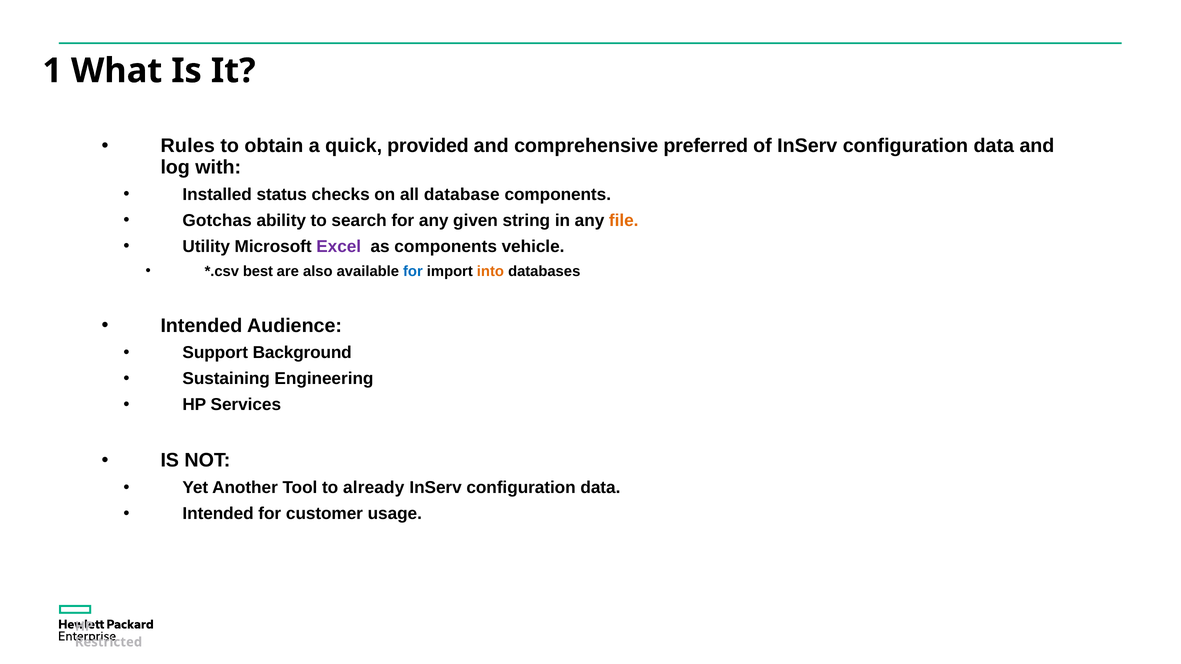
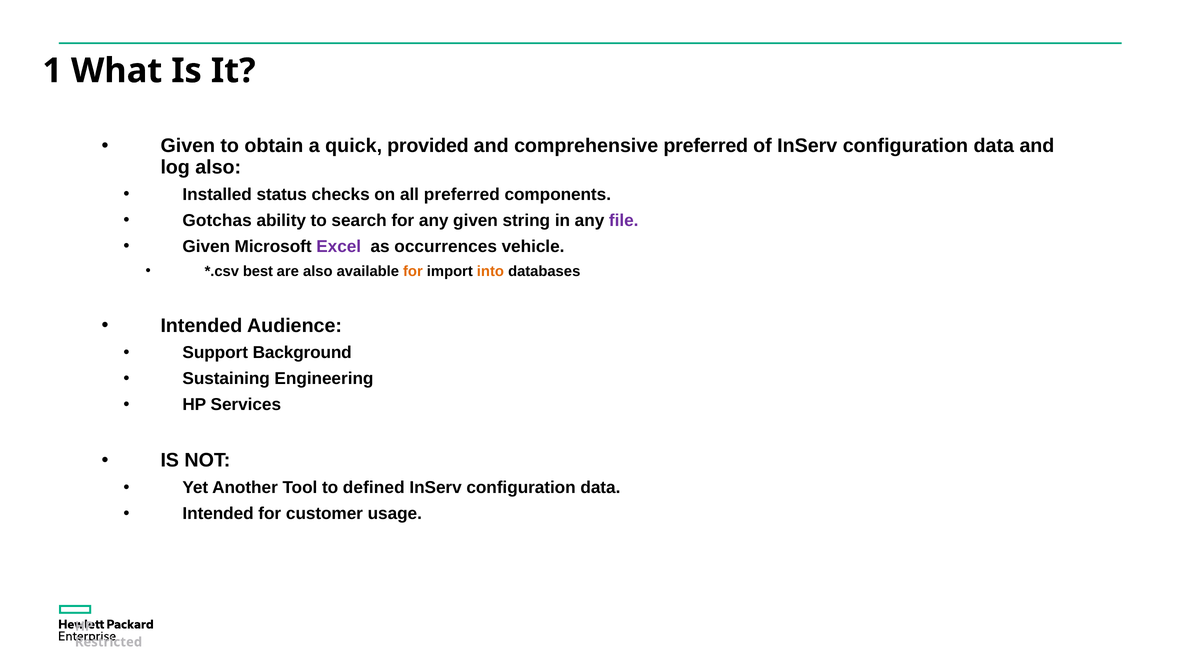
Rules at (188, 146): Rules -> Given
log with: with -> also
all database: database -> preferred
file colour: orange -> purple
Utility at (206, 247): Utility -> Given
as components: components -> occurrences
for at (413, 271) colour: blue -> orange
already: already -> defined
